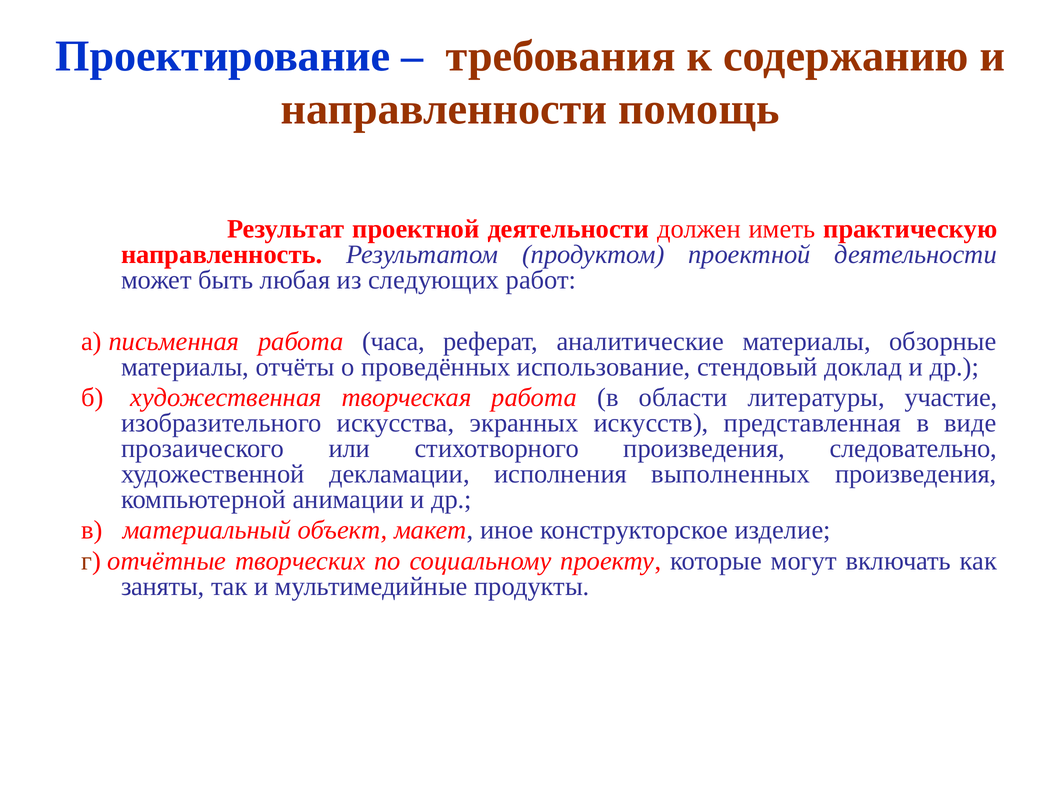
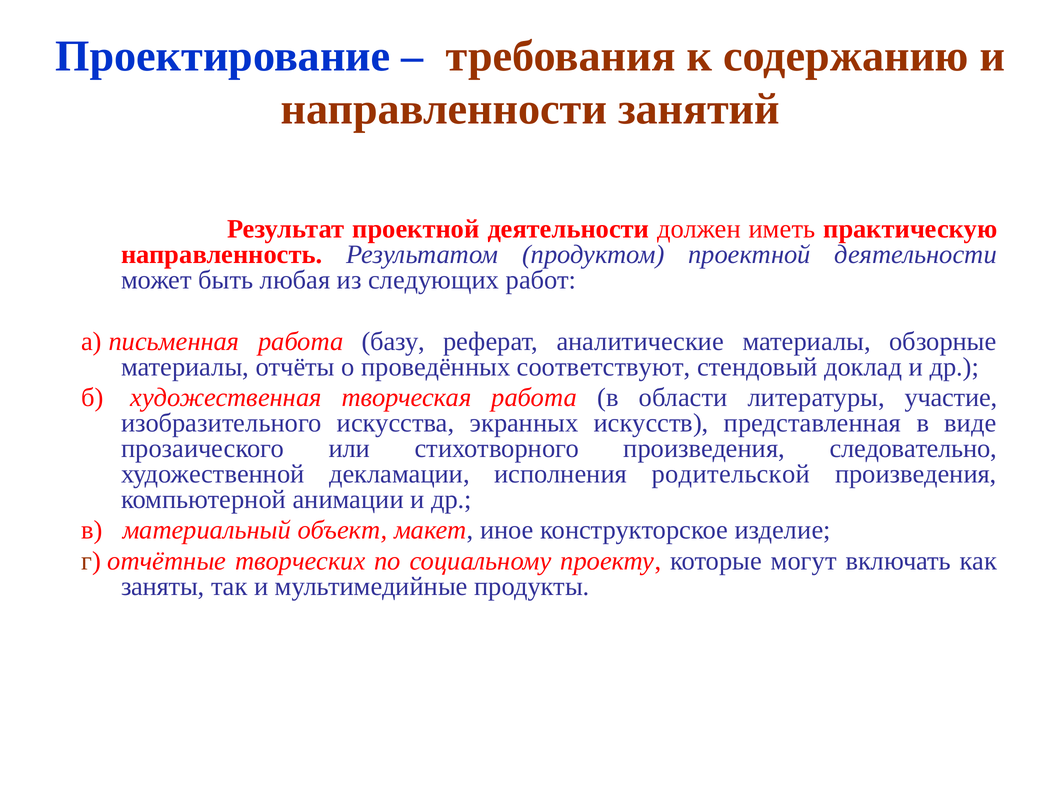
помощь: помощь -> занятий
часа: часа -> базу
использование: использование -> соответствуют
выполненных: выполненных -> родительской
